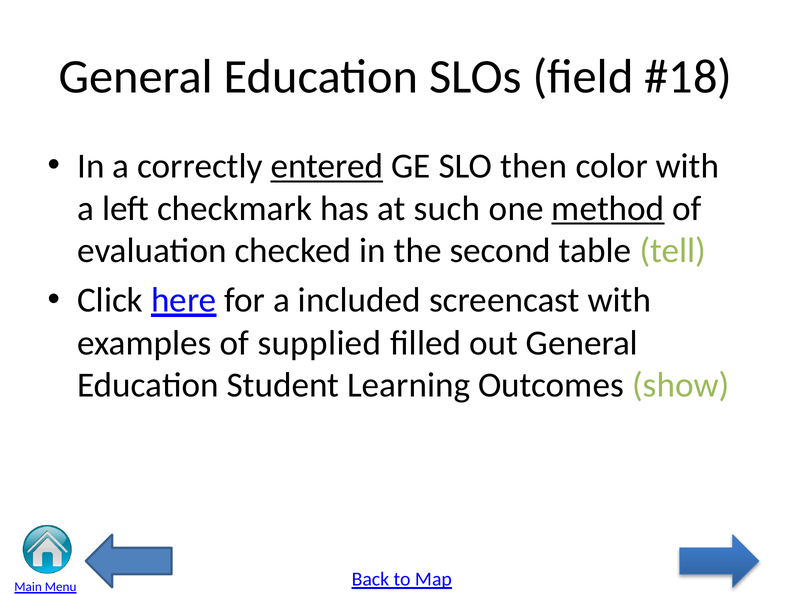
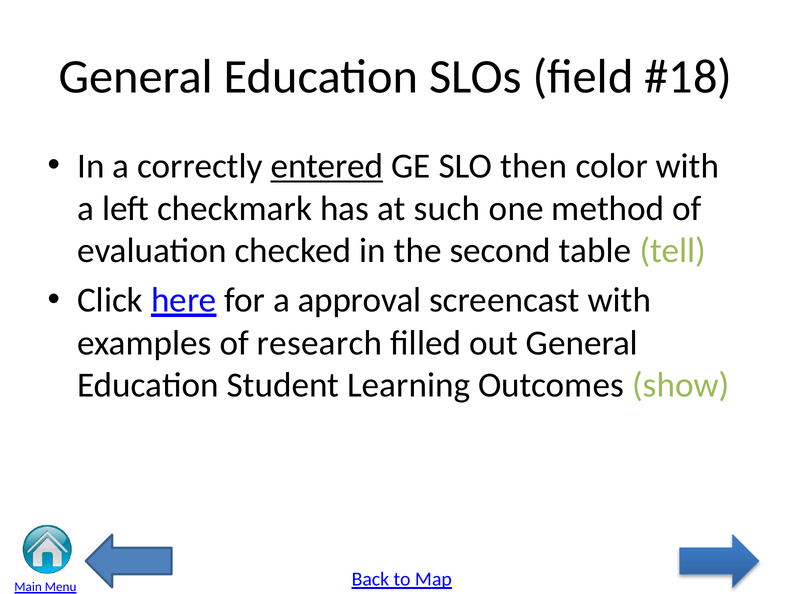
method underline: present -> none
included: included -> approval
supplied: supplied -> research
